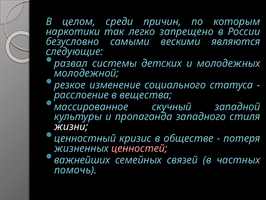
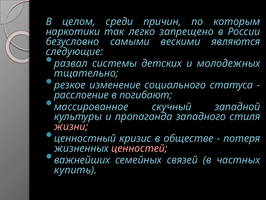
молодежной: молодежной -> тщательно
вещества: вещества -> погибают
жизни colour: white -> pink
помочь: помочь -> купить
